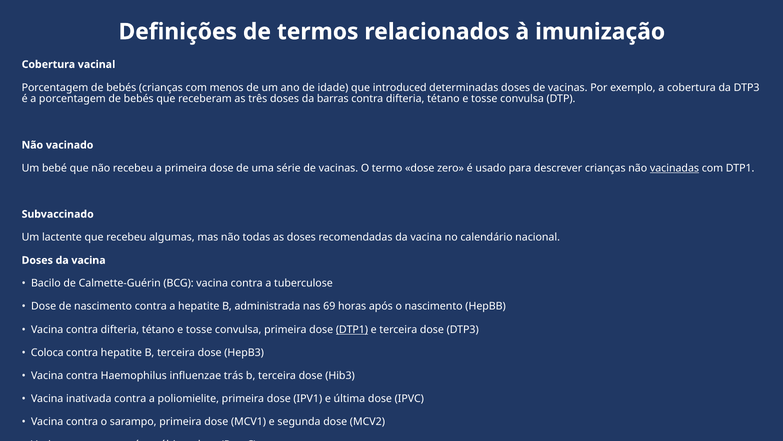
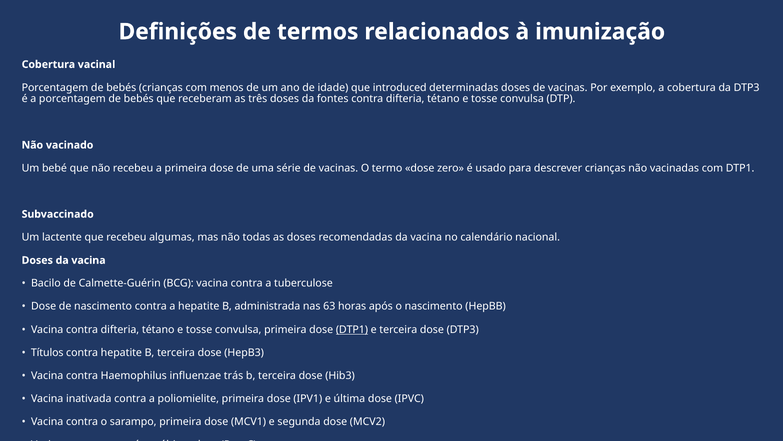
barras: barras -> fontes
vacinadas underline: present -> none
69: 69 -> 63
Coloca: Coloca -> Títulos
